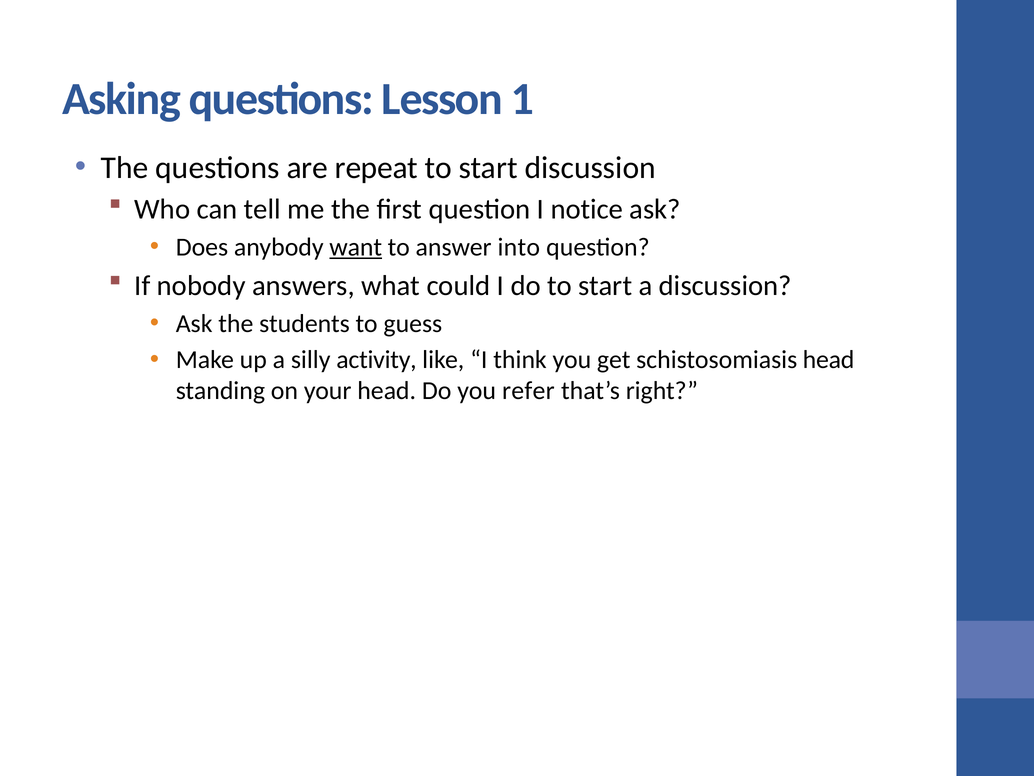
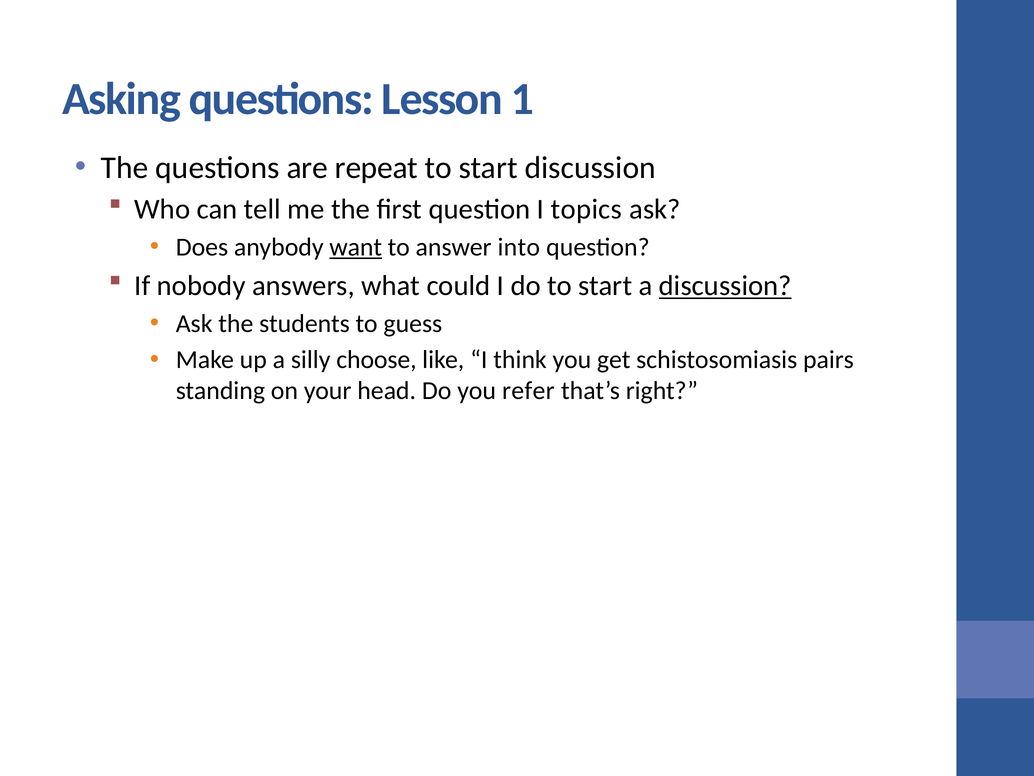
notice: notice -> topics
discussion at (725, 286) underline: none -> present
activity: activity -> choose
schistosomiasis head: head -> pairs
